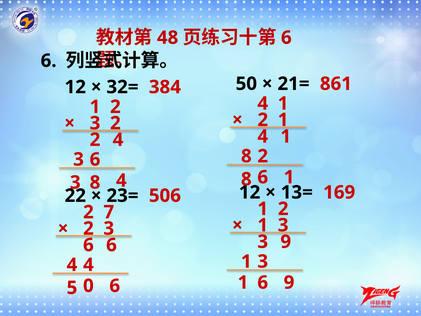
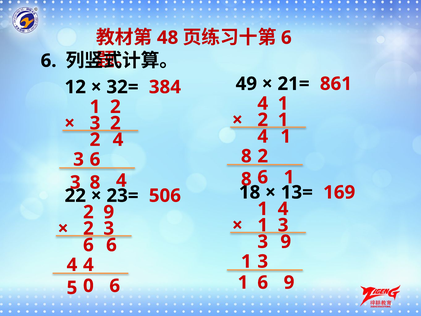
50: 50 -> 49
23= 12: 12 -> 18
2 at (283, 209): 2 -> 4
2 7: 7 -> 9
